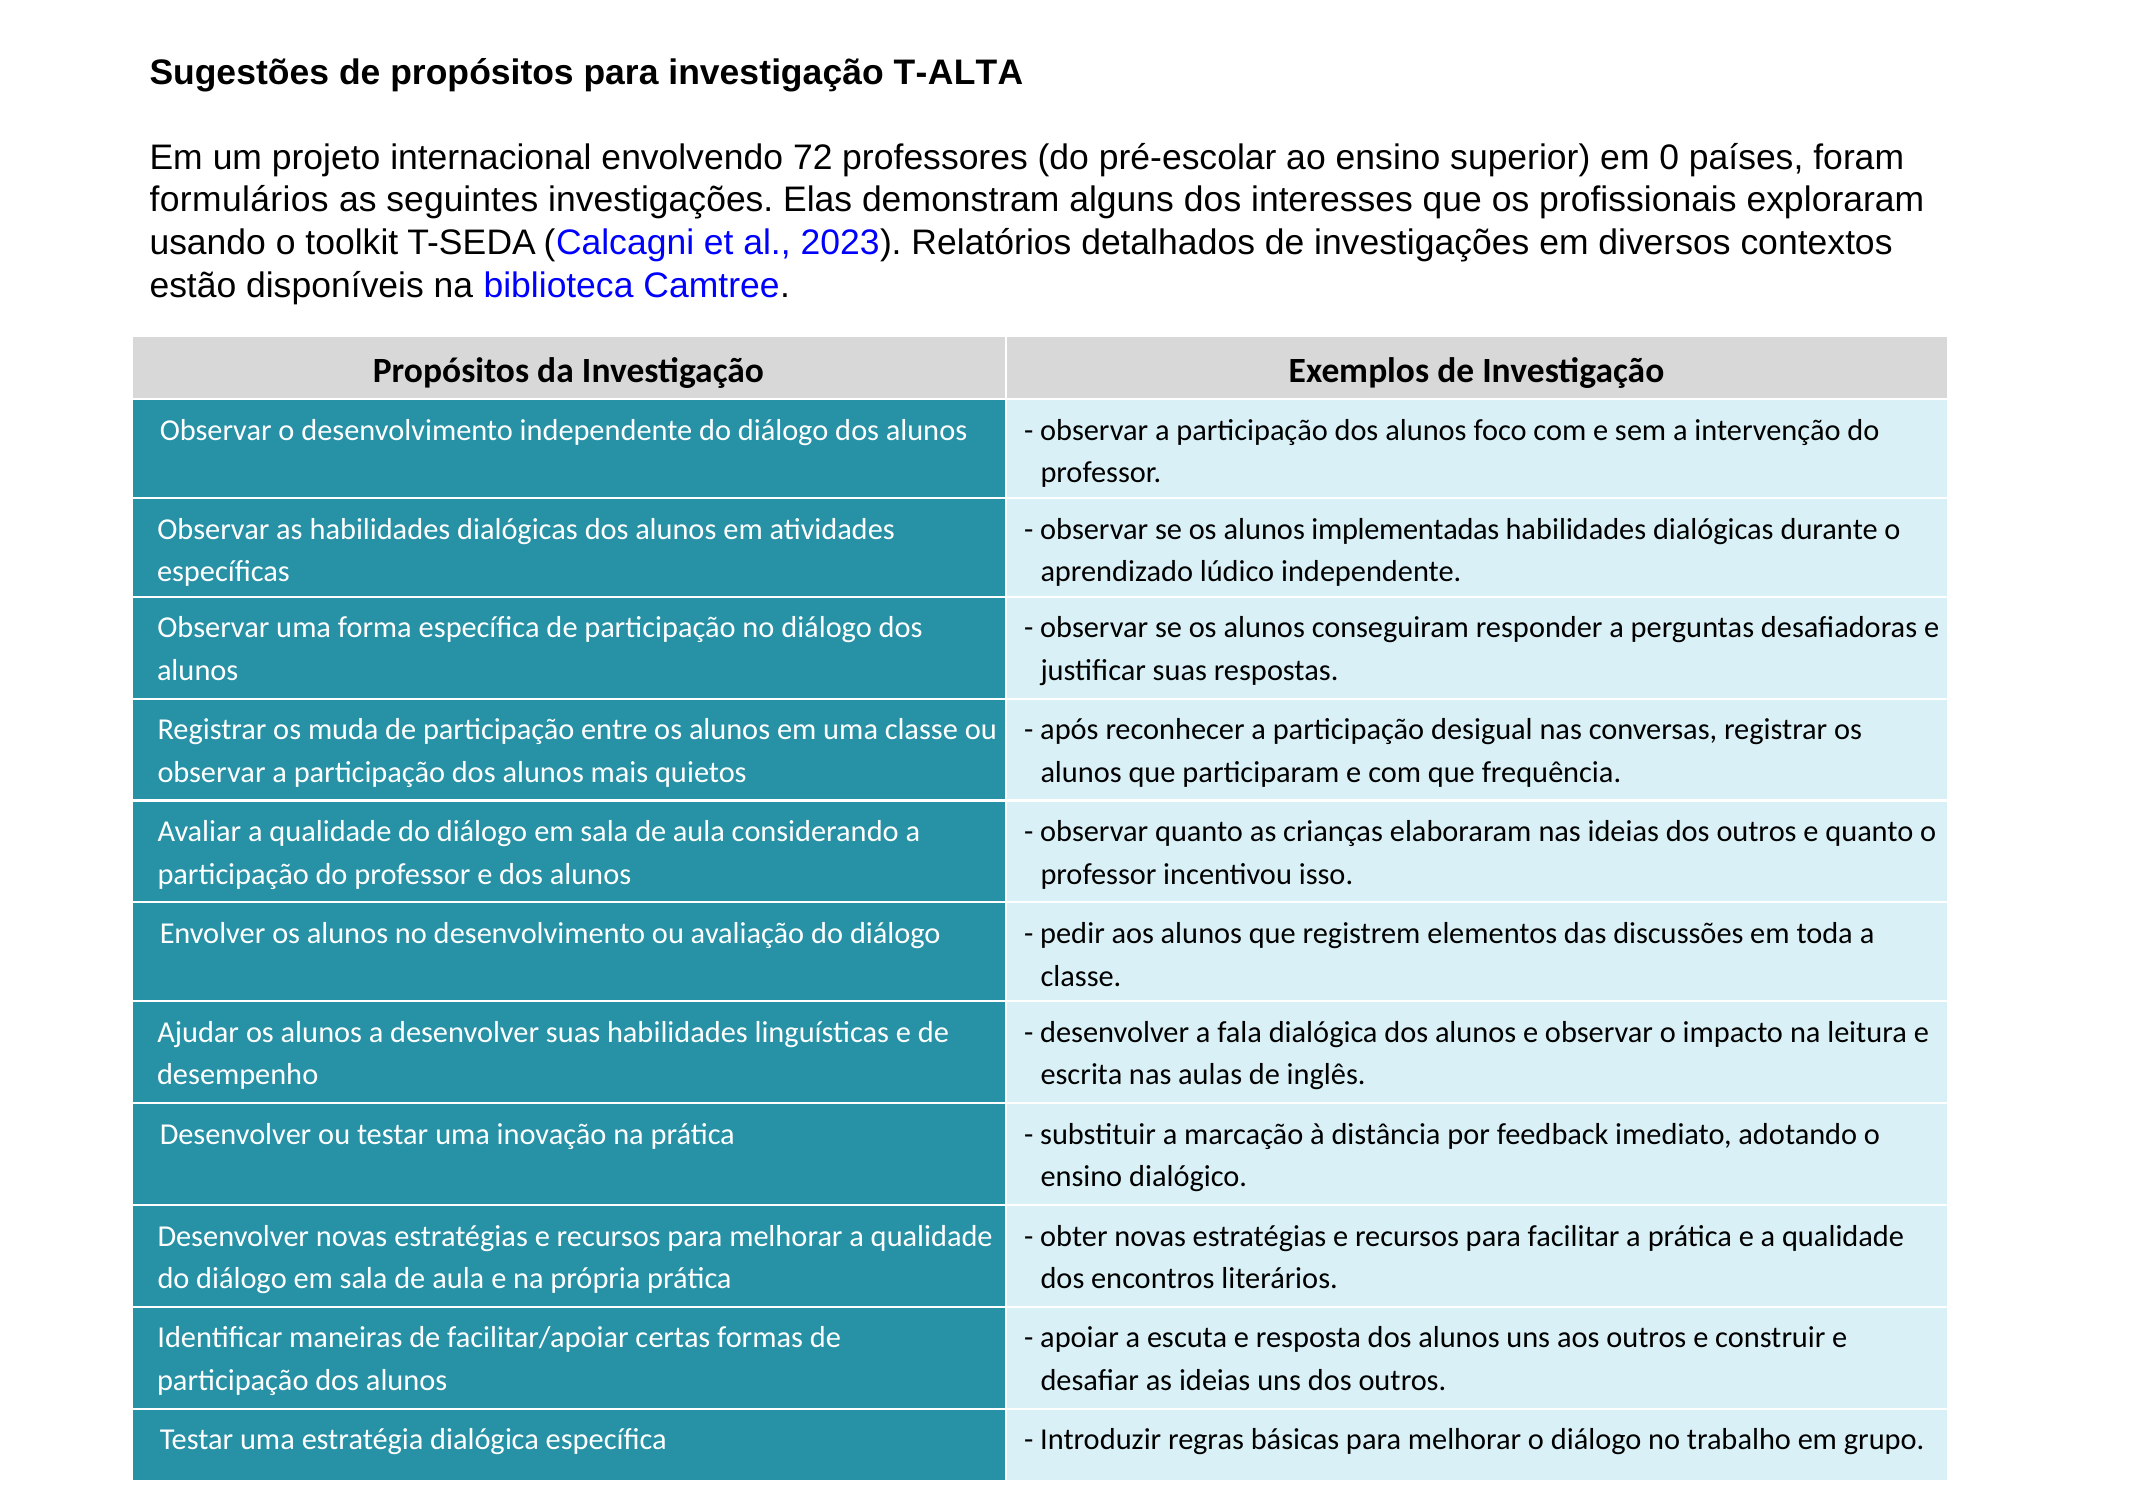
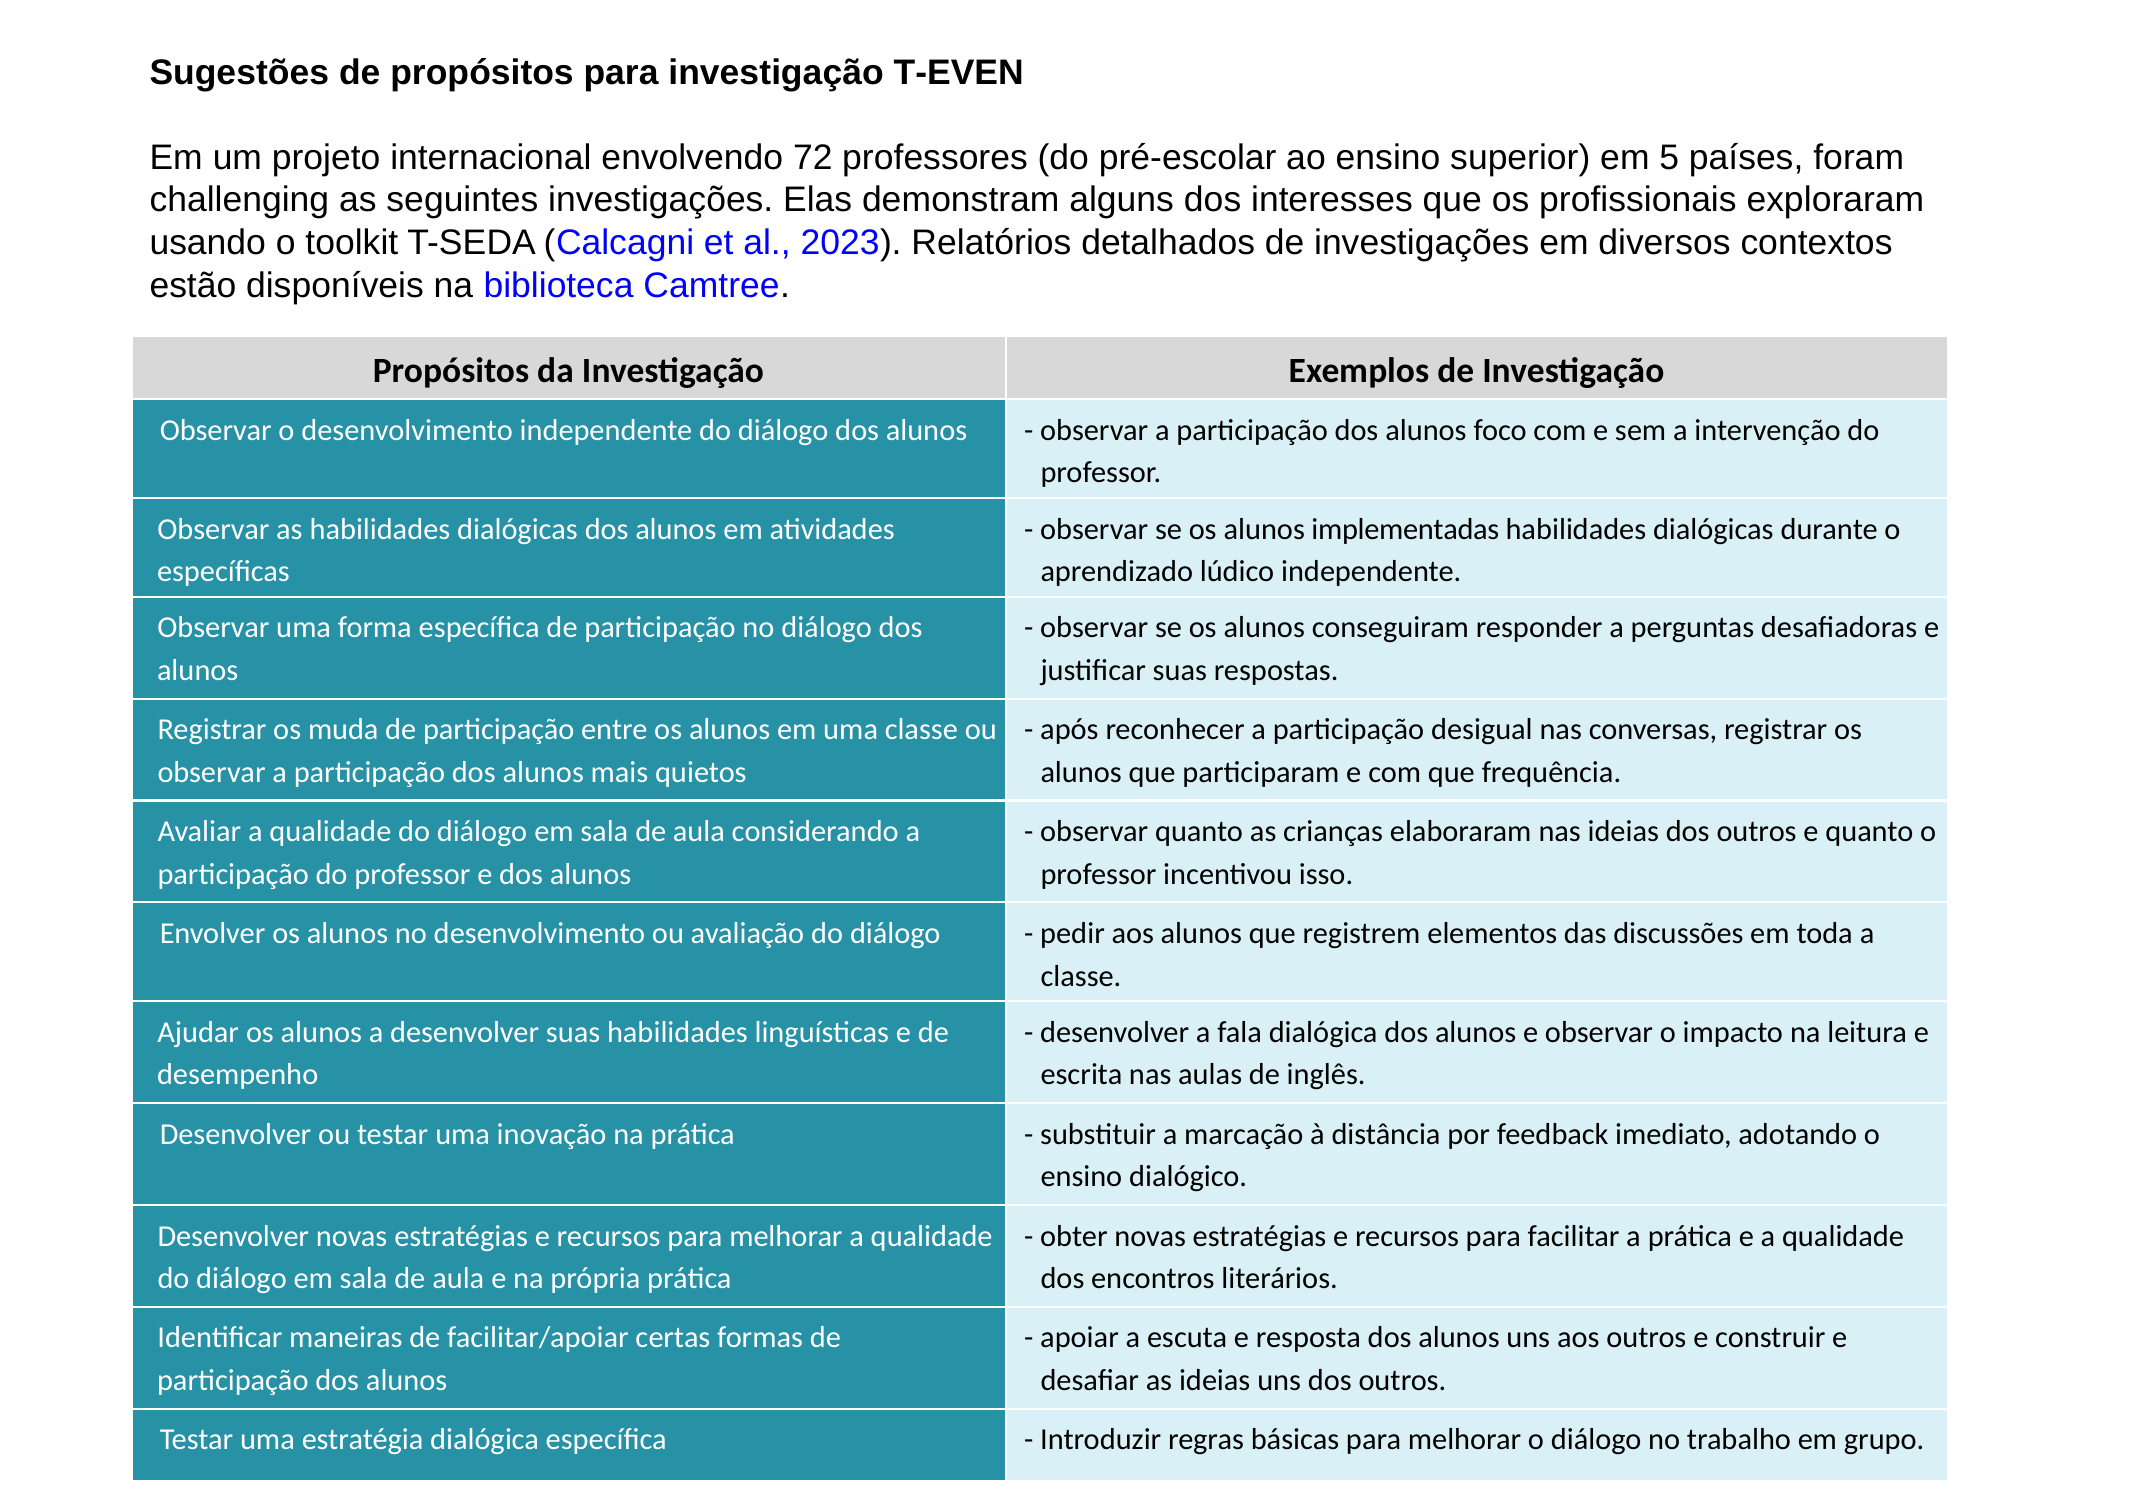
T-ALTA: T-ALTA -> T-EVEN
0: 0 -> 5
formulários: formulários -> challenging
